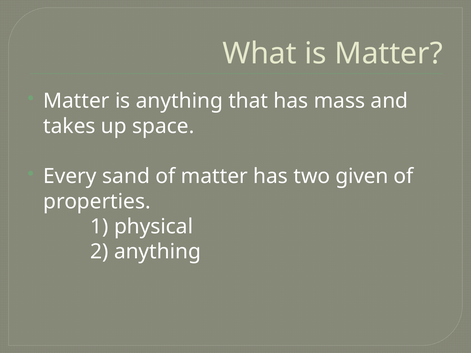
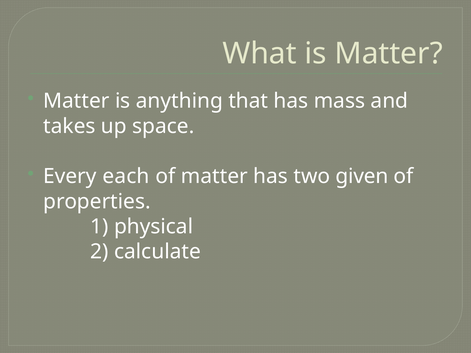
sand: sand -> each
2 anything: anything -> calculate
